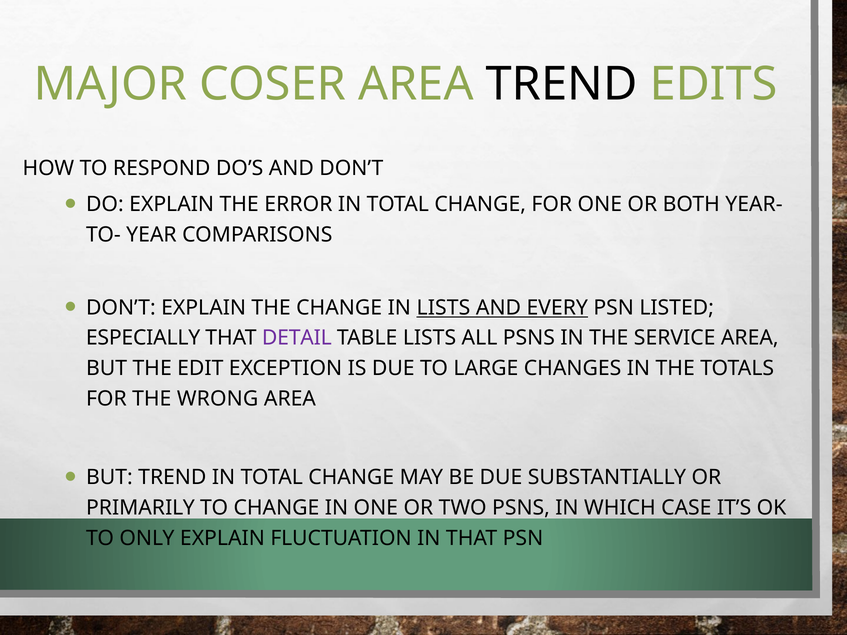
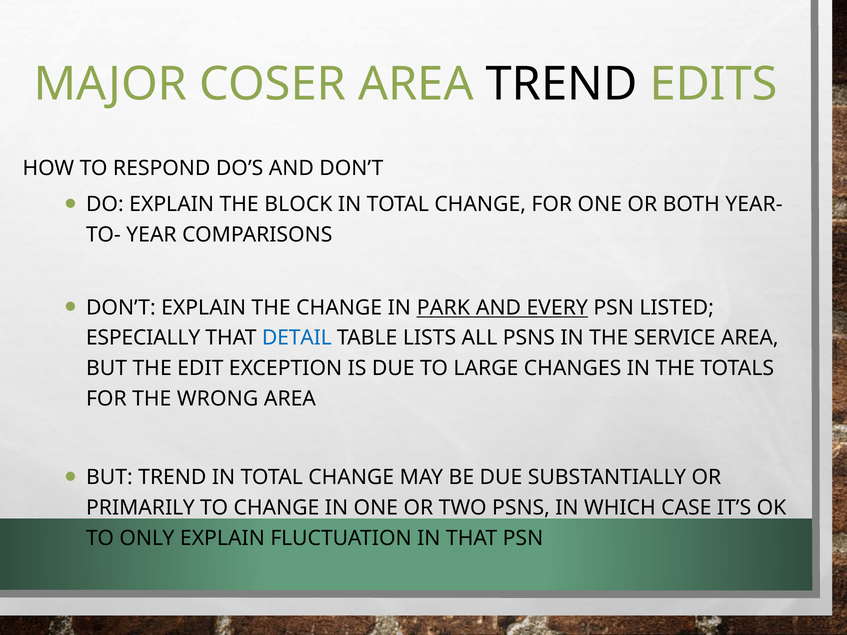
ERROR: ERROR -> BLOCK
IN LISTS: LISTS -> PARK
DETAIL colour: purple -> blue
